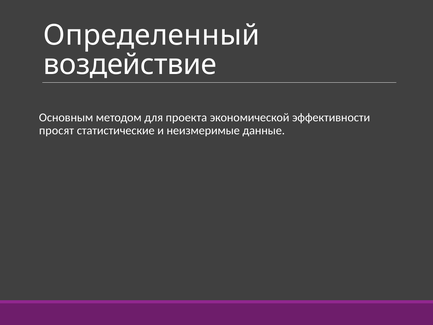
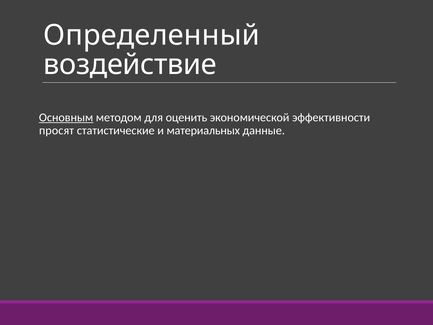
Основным underline: none -> present
проекта: проекта -> оценить
неизмеримые: неизмеримые -> материальных
